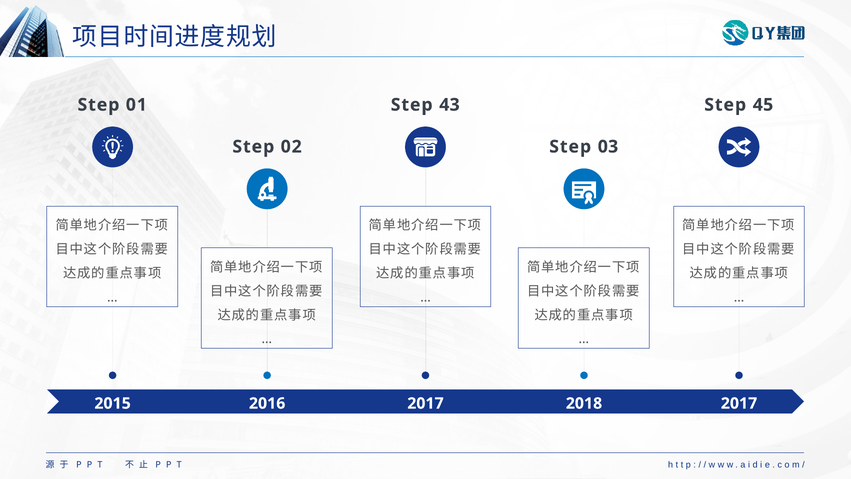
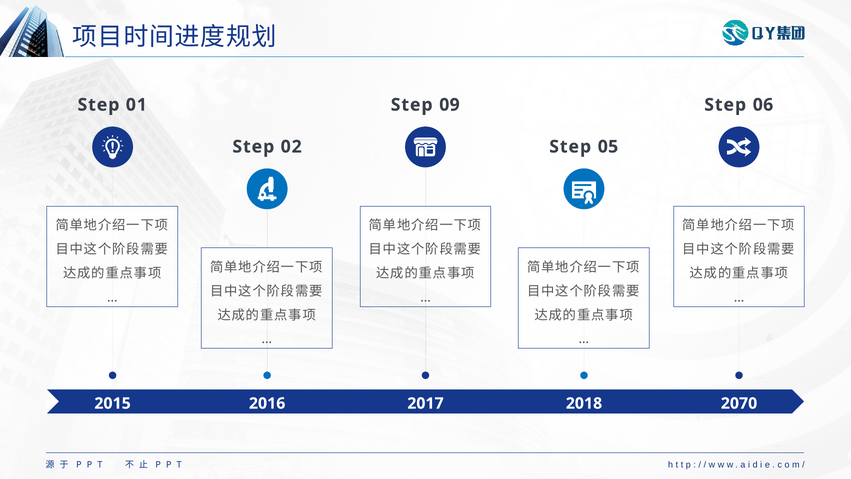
43: 43 -> 09
45: 45 -> 06
03: 03 -> 05
2017 at (739, 403): 2017 -> 2070
